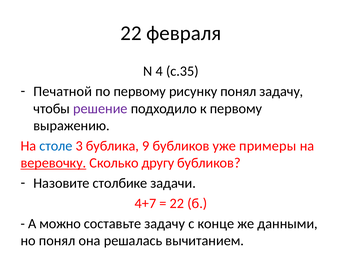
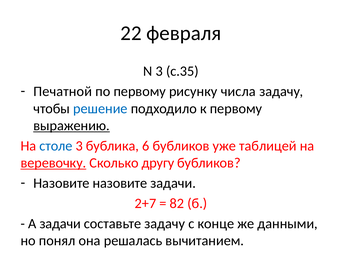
N 4: 4 -> 3
рисунку понял: понял -> числа
решение colour: purple -> blue
выражению underline: none -> present
9: 9 -> 6
примеры: примеры -> таблицей
Назовите столбике: столбике -> назовите
4+7: 4+7 -> 2+7
22 at (177, 203): 22 -> 82
А можно: можно -> задачи
